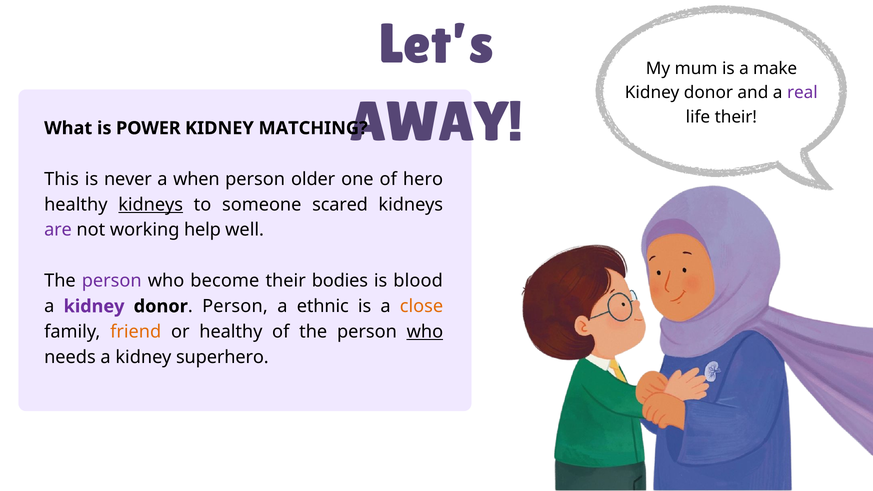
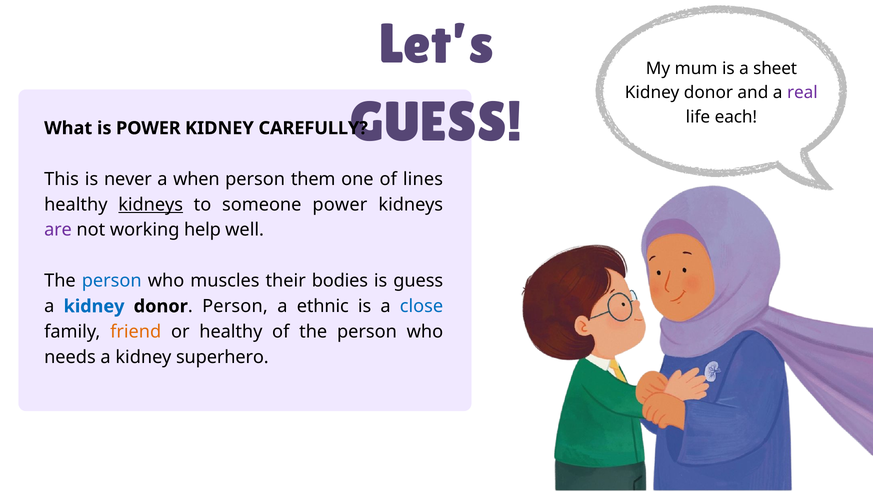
make: make -> sheet
AWAY at (437, 123): AWAY -> GUESS
life their: their -> each
MATCHING: MATCHING -> CAREFULLY
older: older -> them
hero: hero -> lines
someone scared: scared -> power
person at (112, 281) colour: purple -> blue
become: become -> muscles
is blood: blood -> guess
kidney at (94, 306) colour: purple -> blue
close colour: orange -> blue
who at (425, 332) underline: present -> none
